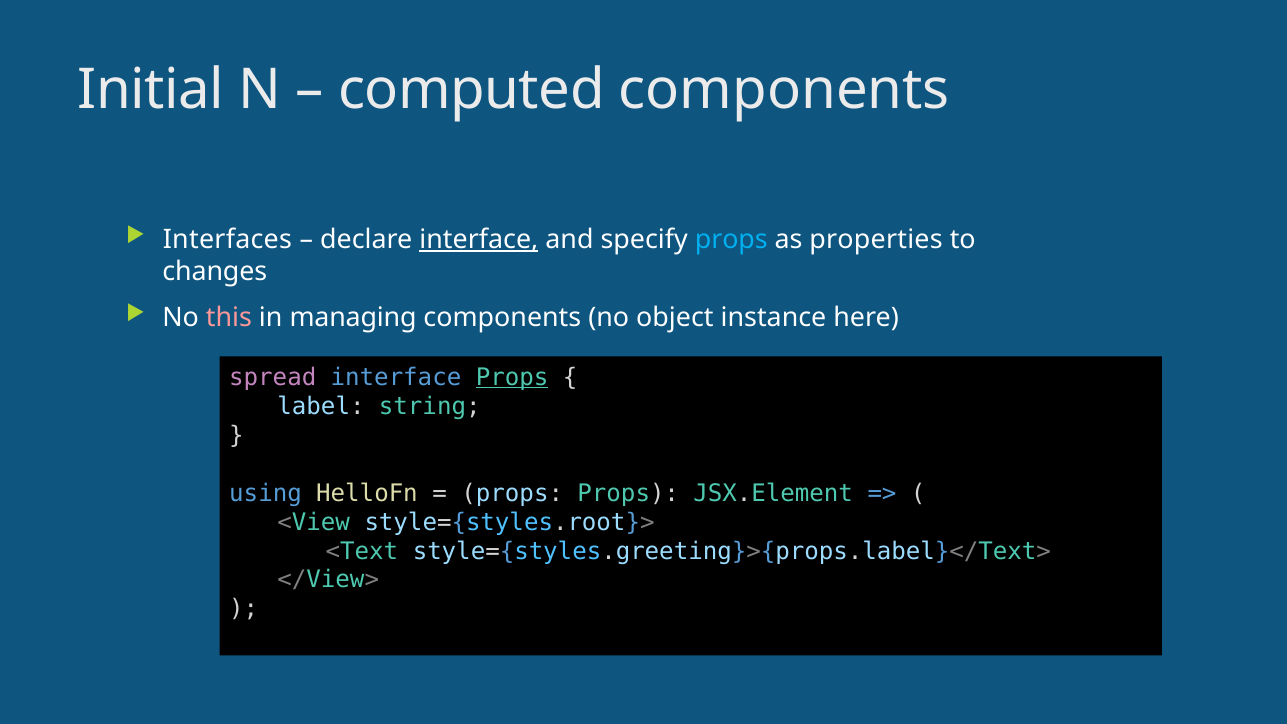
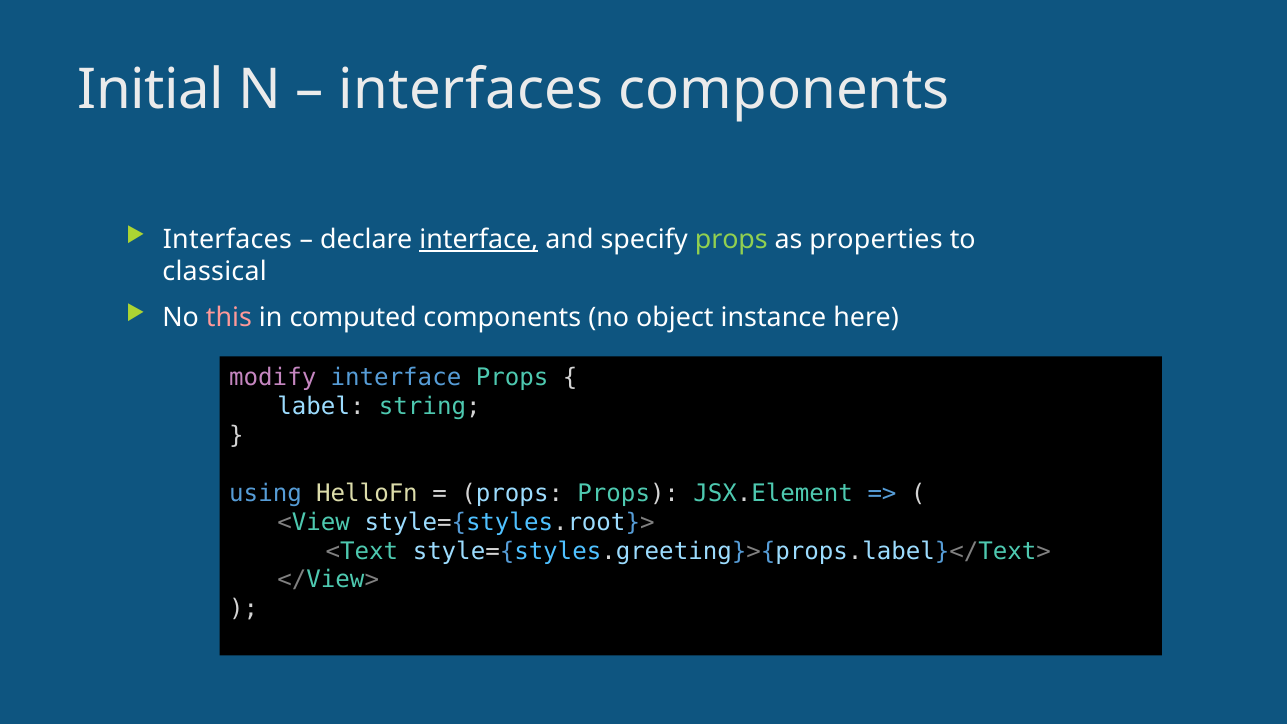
computed at (472, 90): computed -> interfaces
props at (731, 240) colour: light blue -> light green
changes: changes -> classical
managing: managing -> computed
spread: spread -> modify
Props at (512, 377) underline: present -> none
